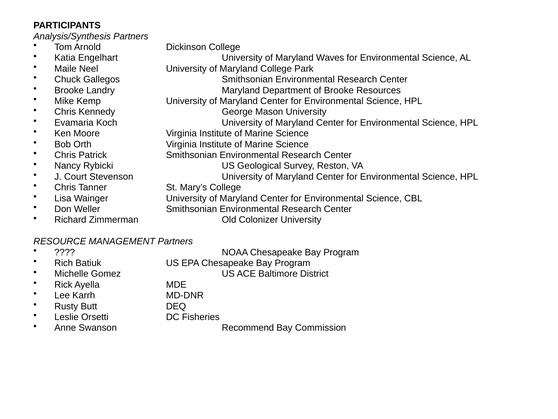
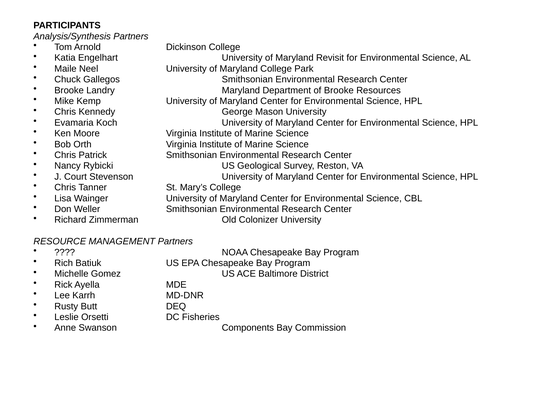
Waves: Waves -> Revisit
Recommend: Recommend -> Components
